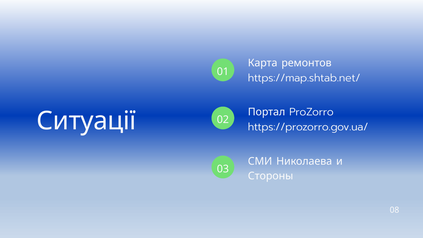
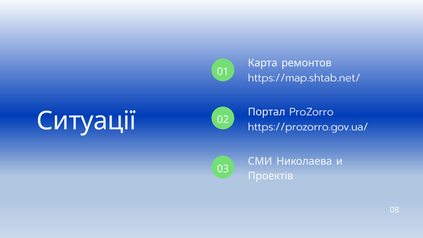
Стороны: Стороны -> Проектів
